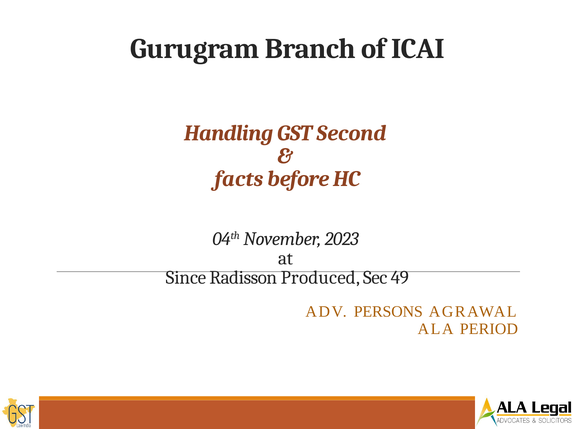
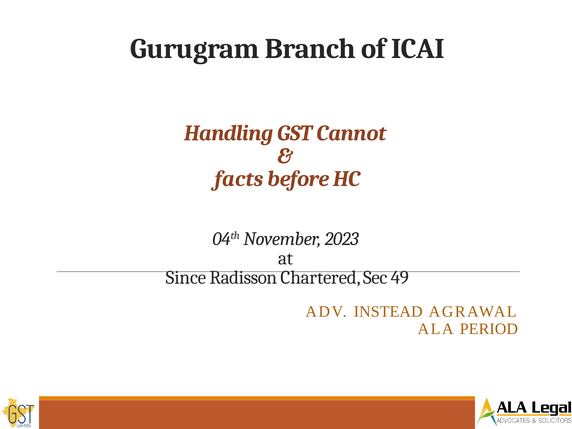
Second: Second -> Cannot
Produced: Produced -> Chartered
PERSONS: PERSONS -> INSTEAD
